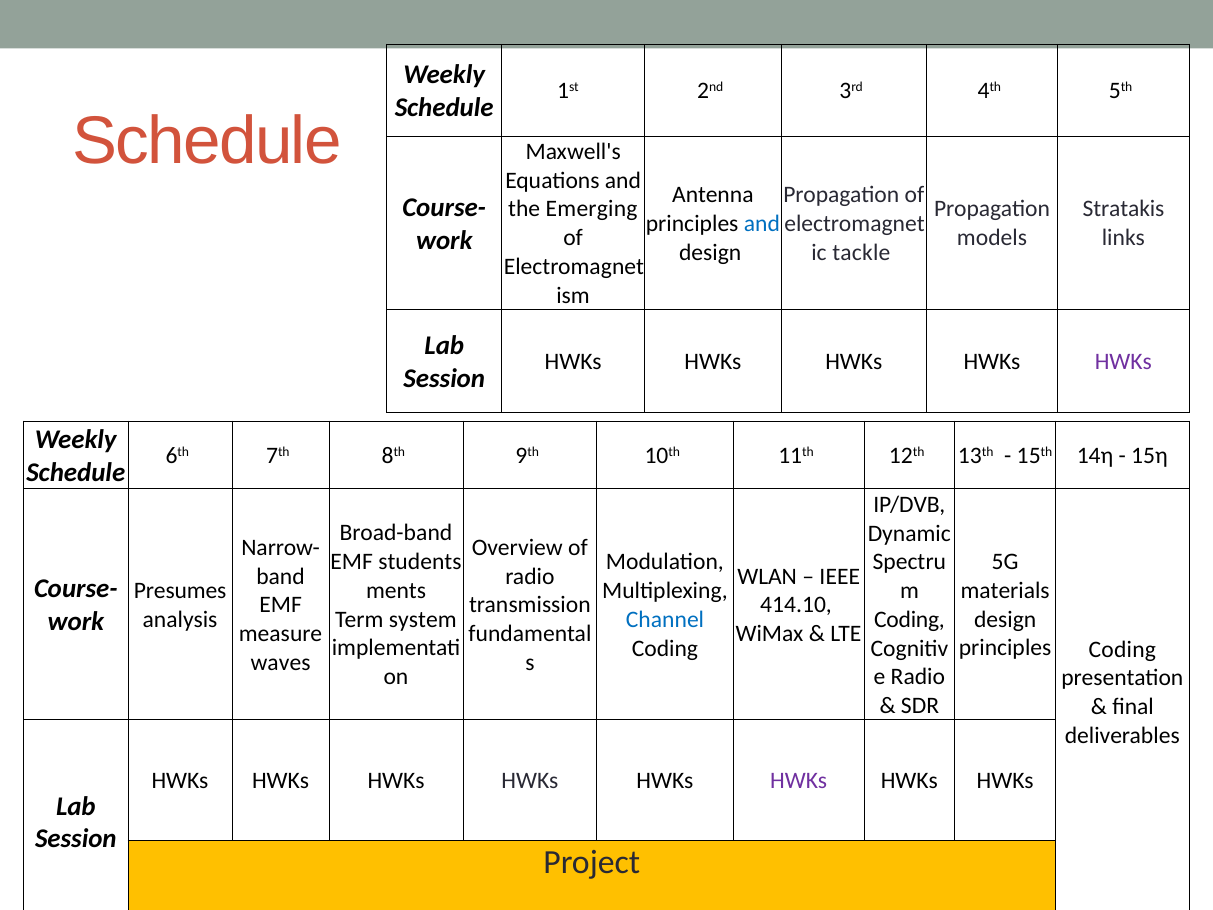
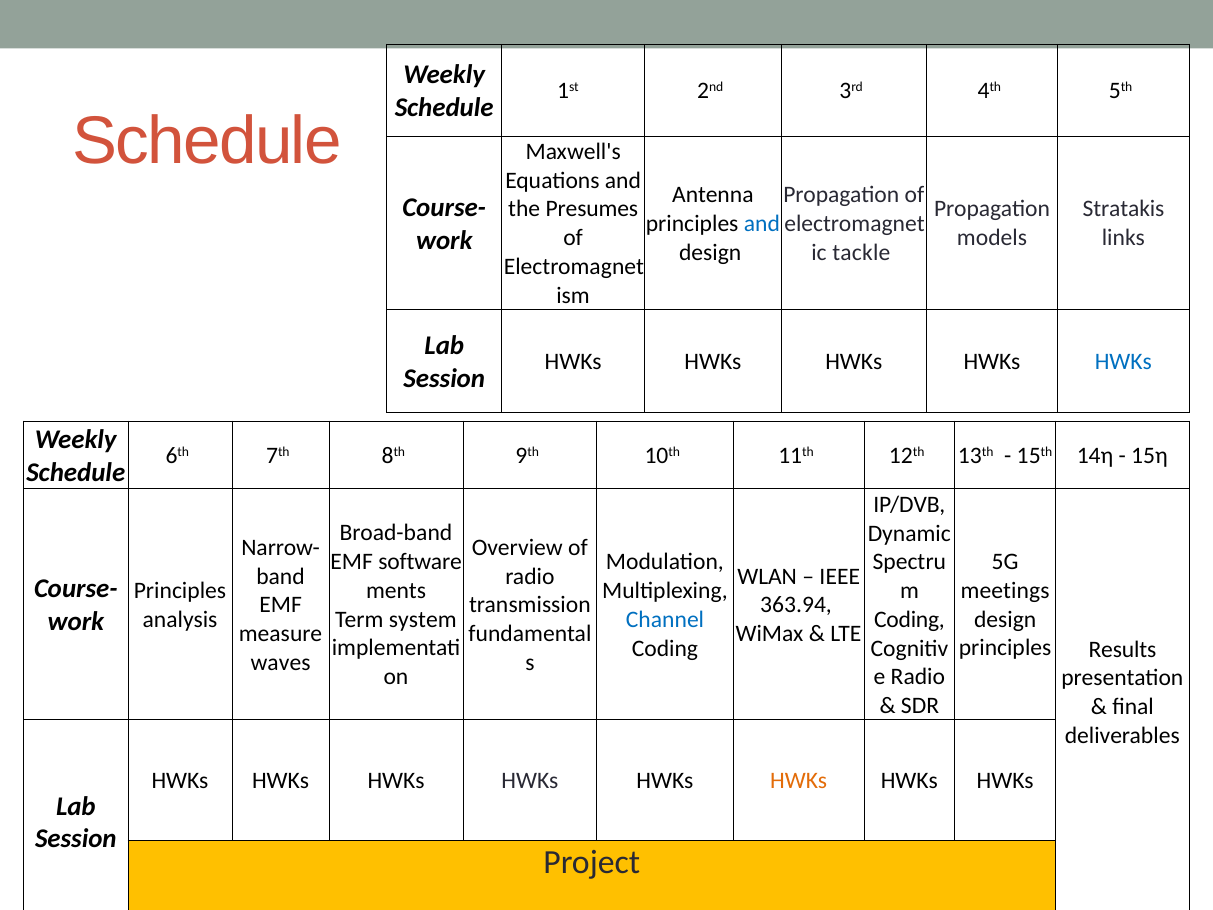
Emerging: Emerging -> Presumes
HWKs at (1123, 361) colour: purple -> blue
students: students -> software
Presumes at (180, 590): Presumes -> Principles
materials: materials -> meetings
414.10: 414.10 -> 363.94
principles Coding: Coding -> Results
HWKs at (799, 780) colour: purple -> orange
